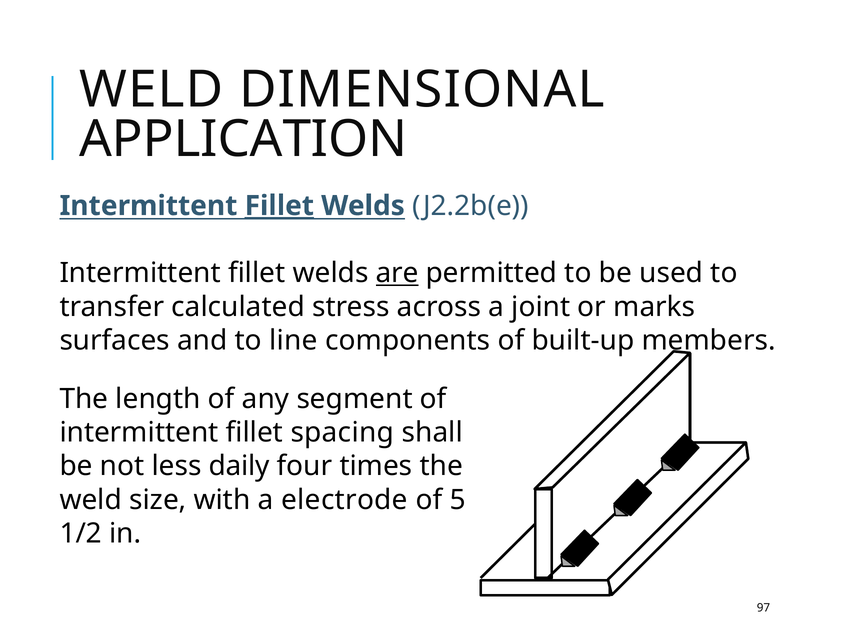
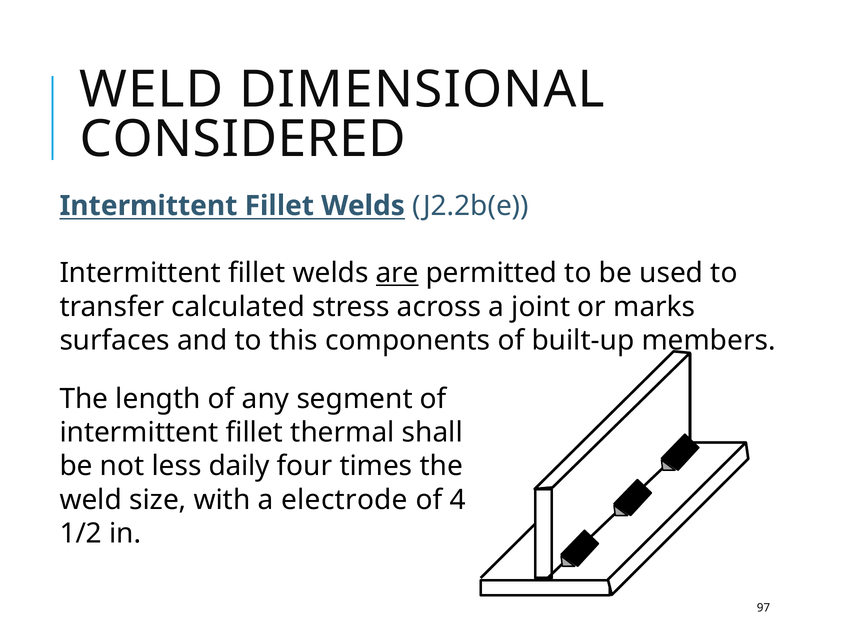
APPLICATION: APPLICATION -> CONSIDERED
Fillet at (279, 206) underline: present -> none
line: line -> this
spacing: spacing -> thermal
5: 5 -> 4
